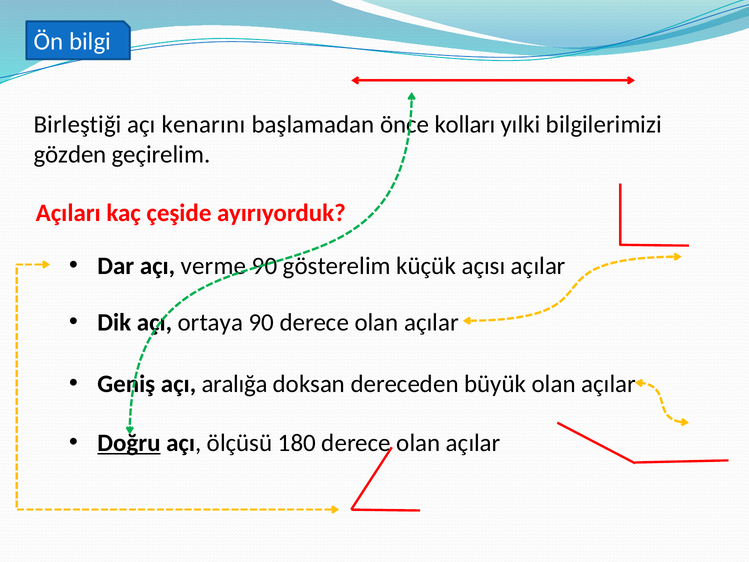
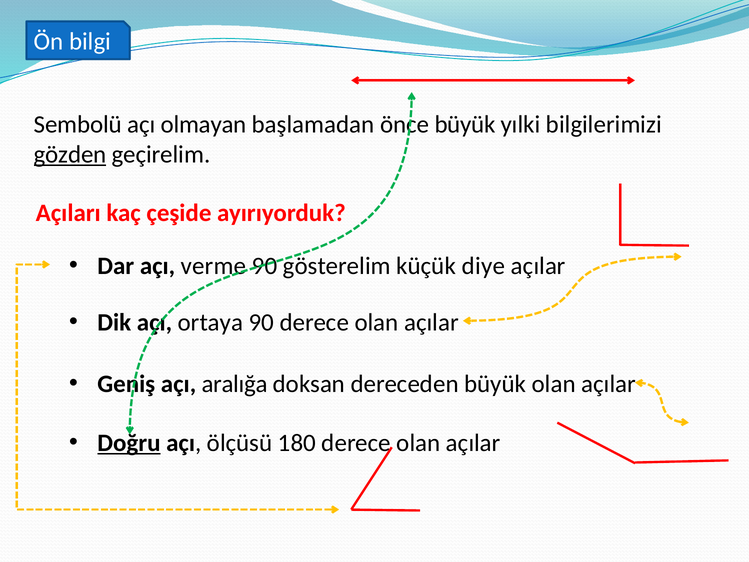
Birleştiği: Birleştiği -> Sembolü
kenarını: kenarını -> olmayan
önce kolları: kolları -> büyük
gözden underline: none -> present
açısı: açısı -> diye
